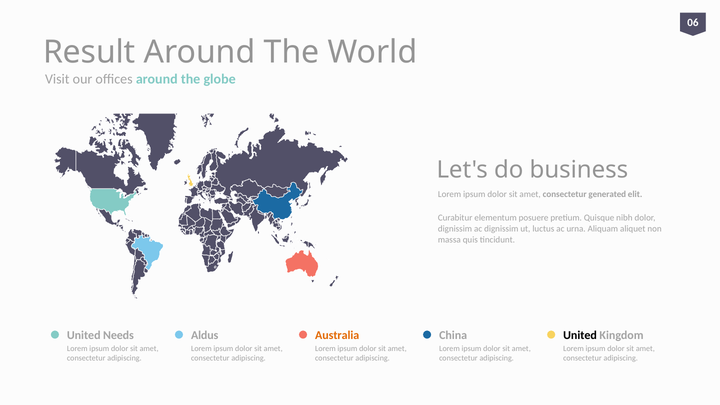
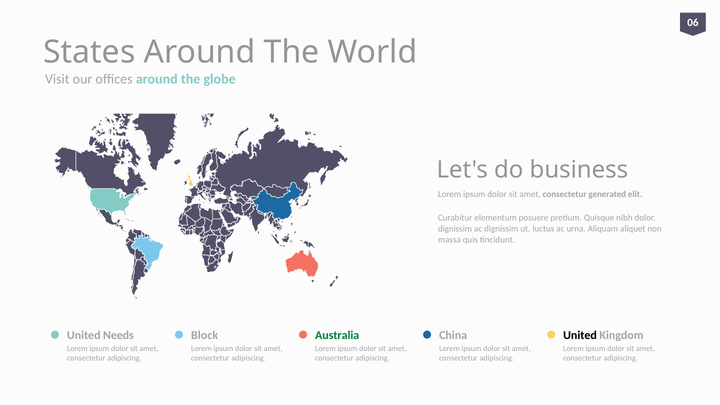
Result: Result -> States
Aldus: Aldus -> Block
Australia colour: orange -> green
